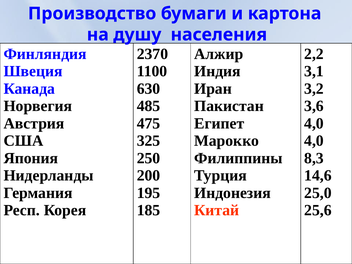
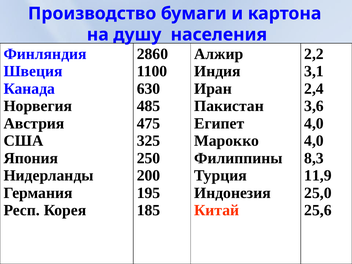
2370: 2370 -> 2860
3,2: 3,2 -> 2,4
14,6: 14,6 -> 11,9
